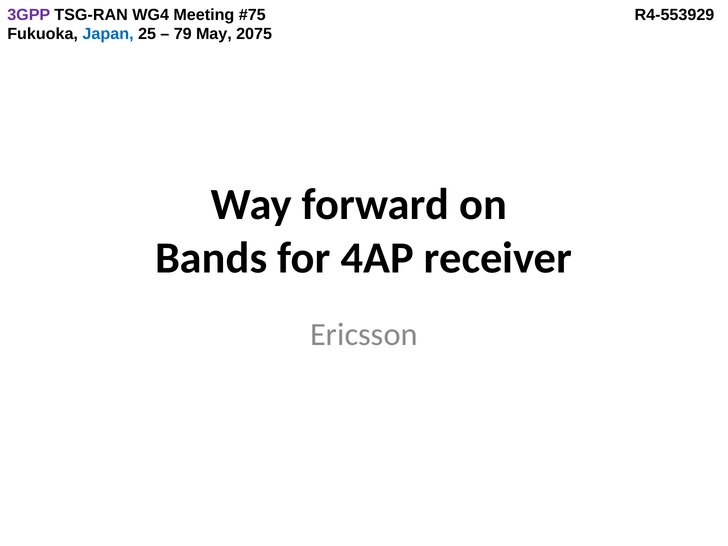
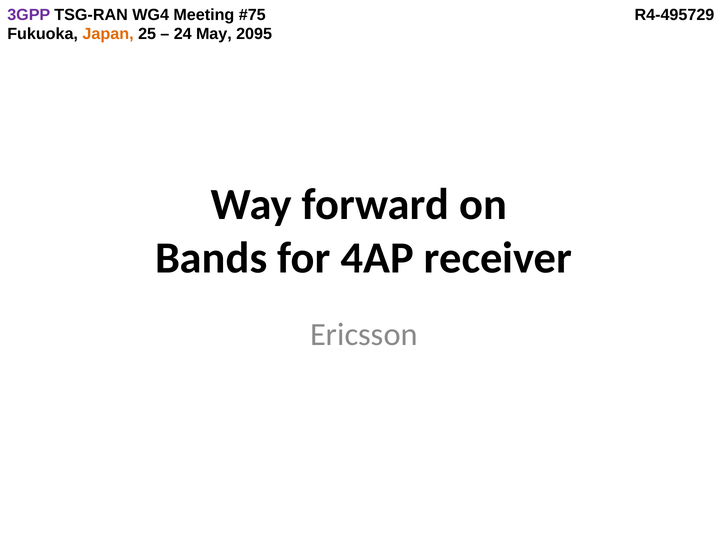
R4-553929: R4-553929 -> R4-495729
Japan colour: blue -> orange
79: 79 -> 24
2075: 2075 -> 2095
